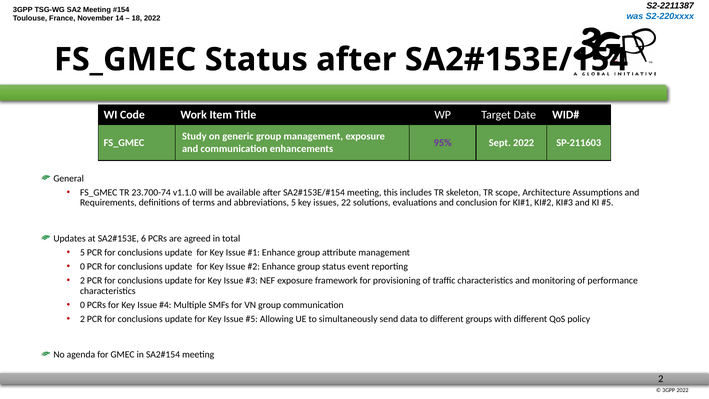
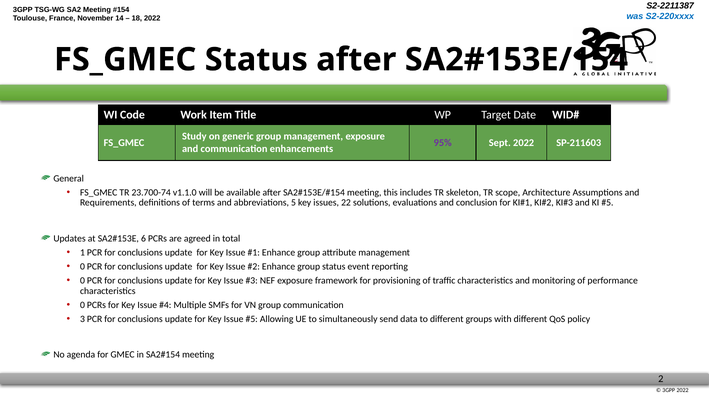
5 at (82, 252): 5 -> 1
2 at (82, 280): 2 -> 0
2 at (82, 319): 2 -> 3
